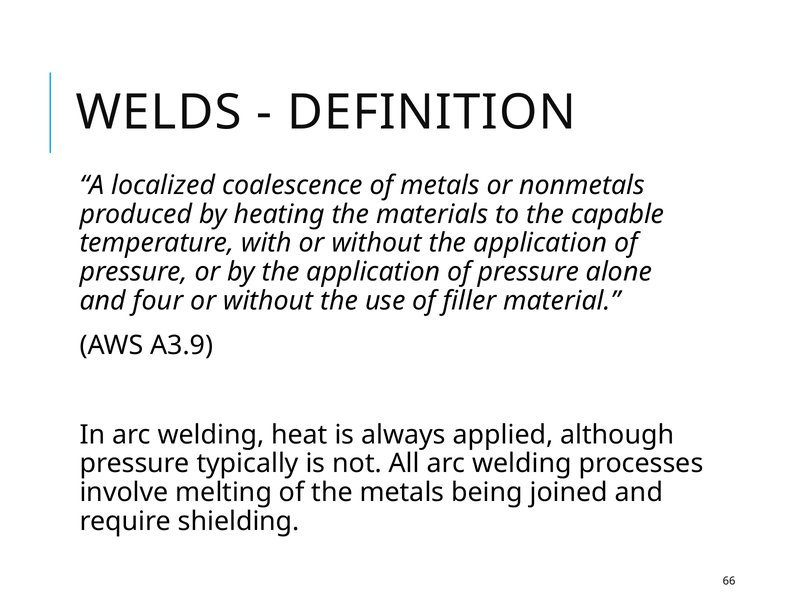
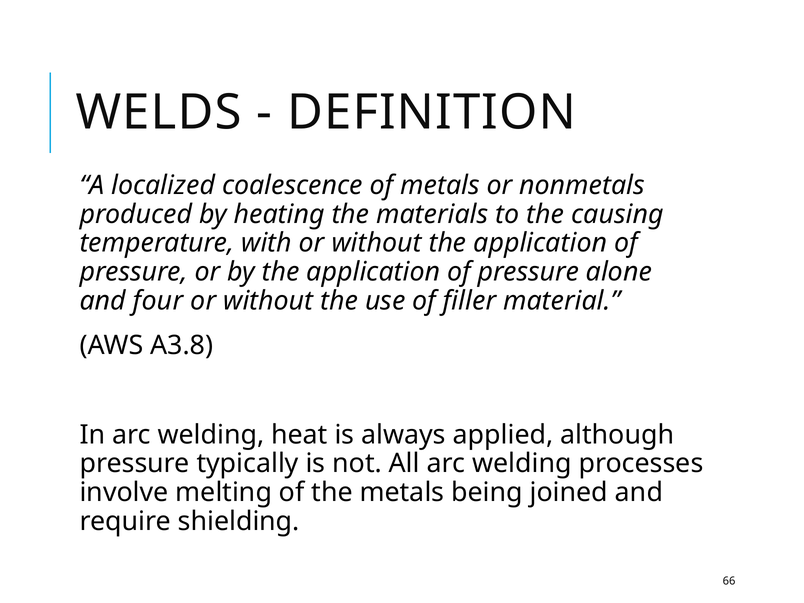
capable: capable -> causing
A3.9: A3.9 -> A3.8
